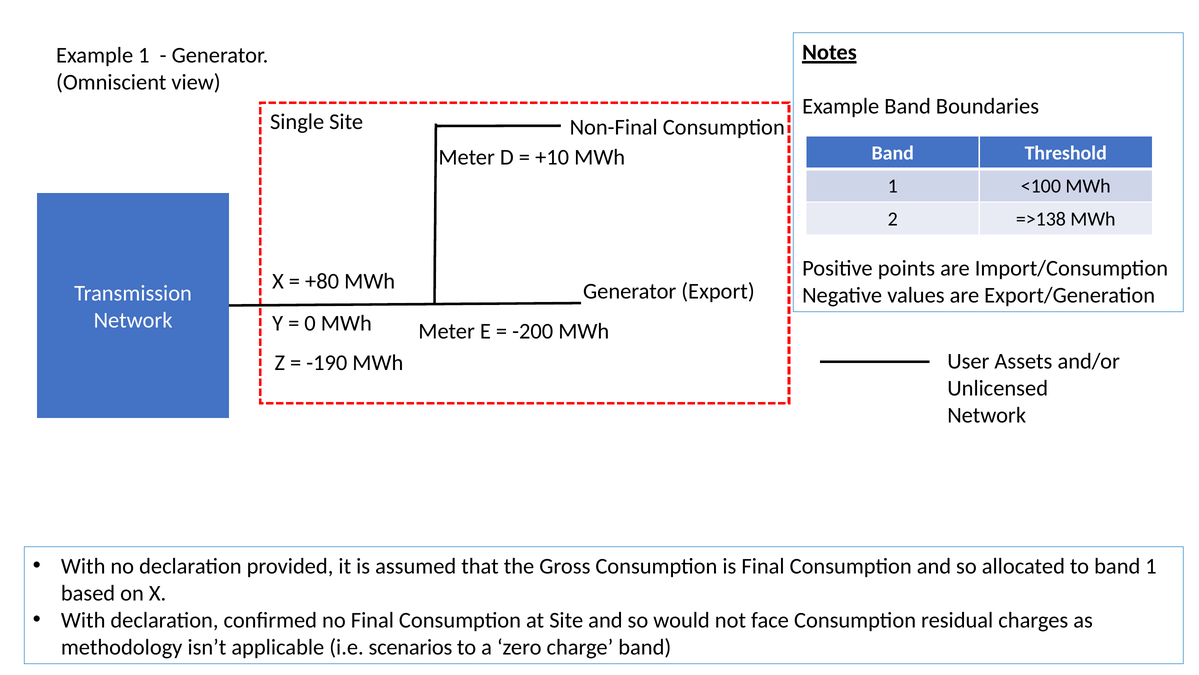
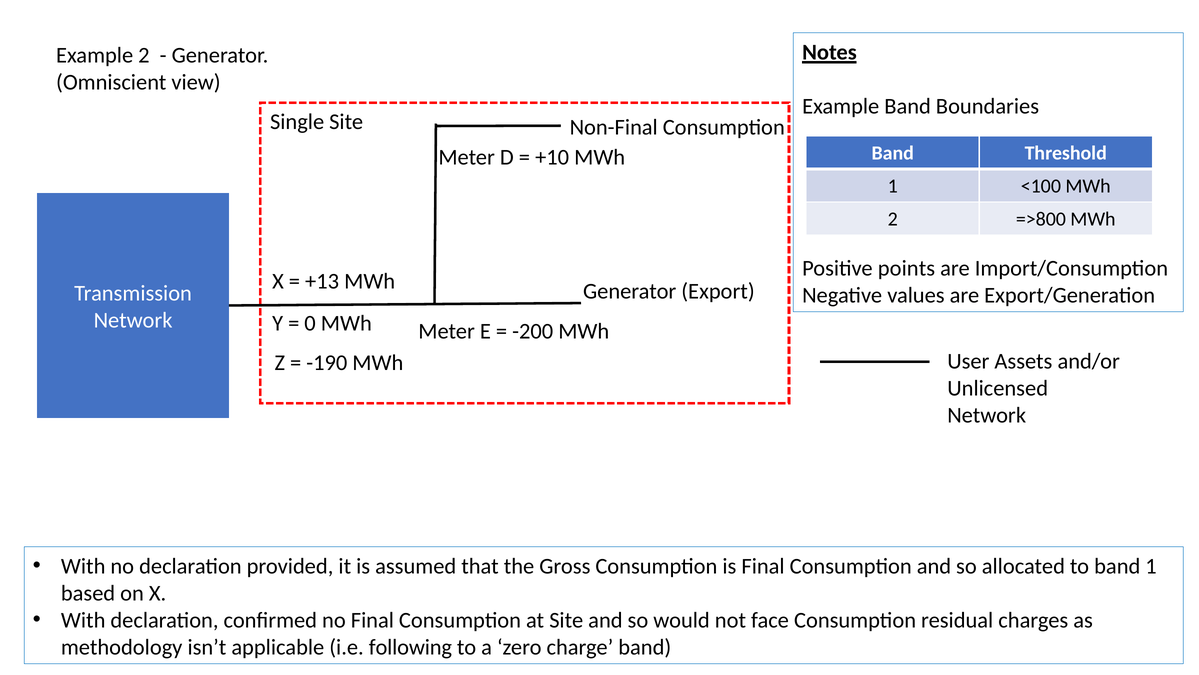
Example 1: 1 -> 2
=>138: =>138 -> =>800
+80: +80 -> +13
scenarios: scenarios -> following
